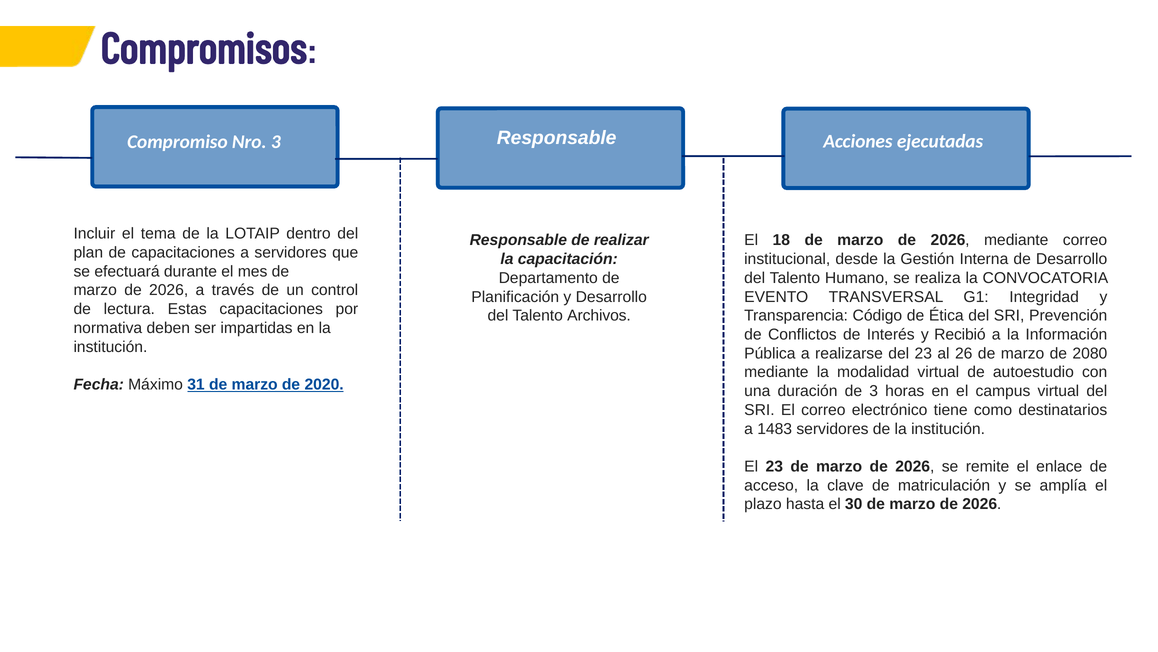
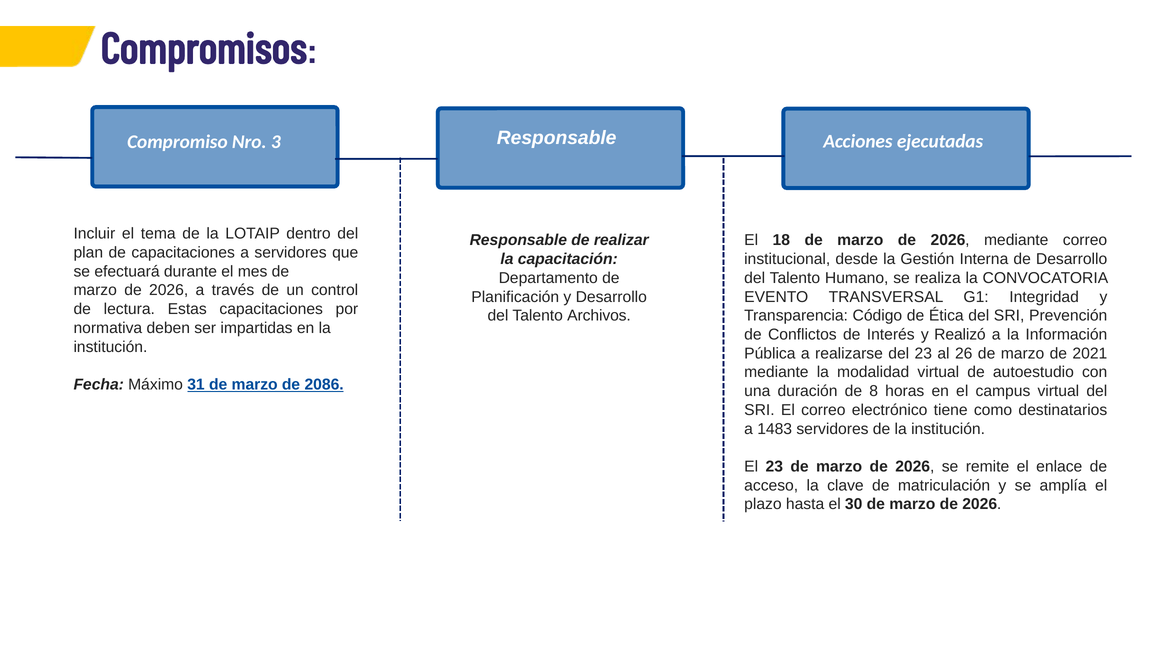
Recibió: Recibió -> Realizó
2080: 2080 -> 2021
2020: 2020 -> 2086
de 3: 3 -> 8
